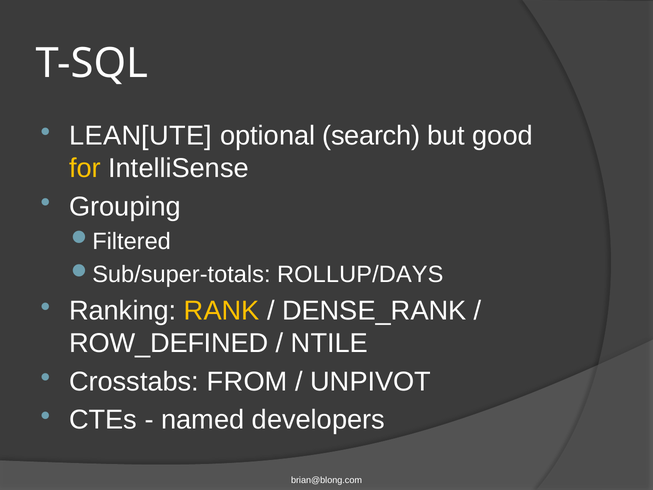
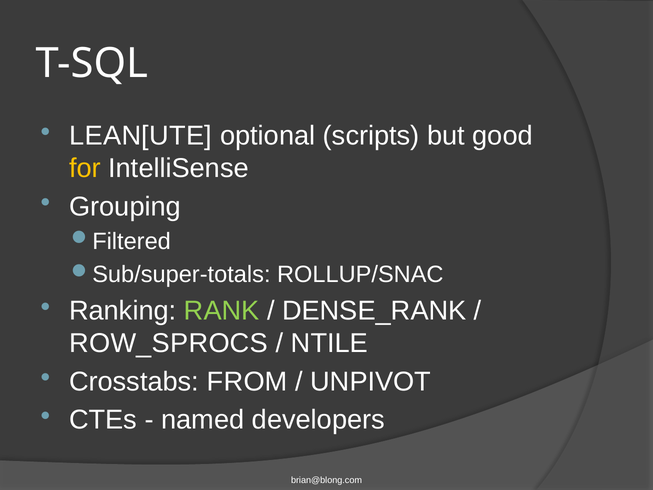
search: search -> scripts
ROLLUP/DAYS: ROLLUP/DAYS -> ROLLUP/SNAC
RANK colour: yellow -> light green
ROW_DEFINED: ROW_DEFINED -> ROW_SPROCS
